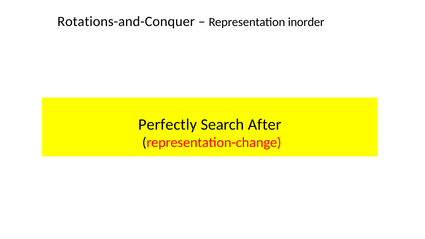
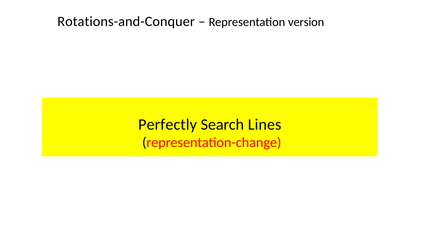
inorder: inorder -> version
After: After -> Lines
